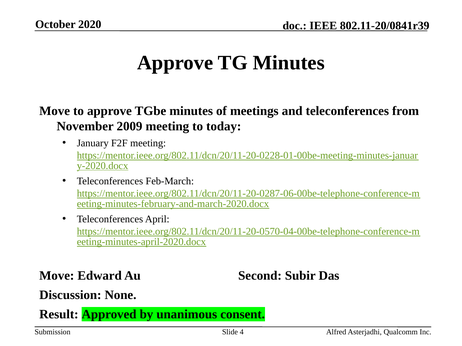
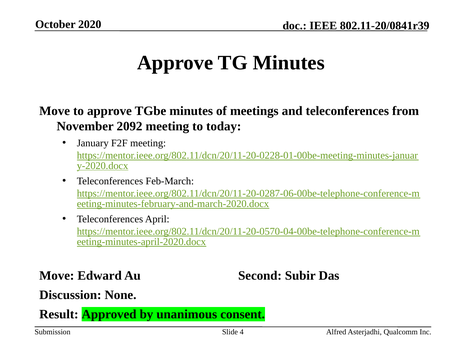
2009: 2009 -> 2092
